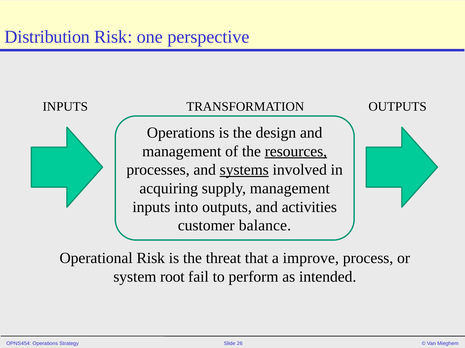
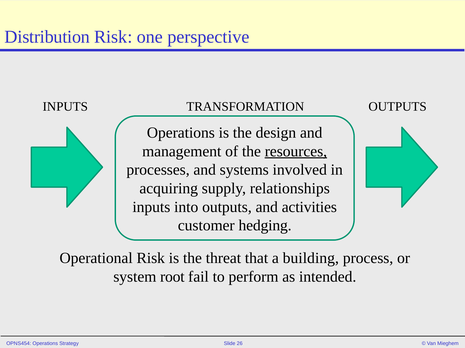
systems underline: present -> none
supply management: management -> relationships
balance: balance -> hedging
improve: improve -> building
